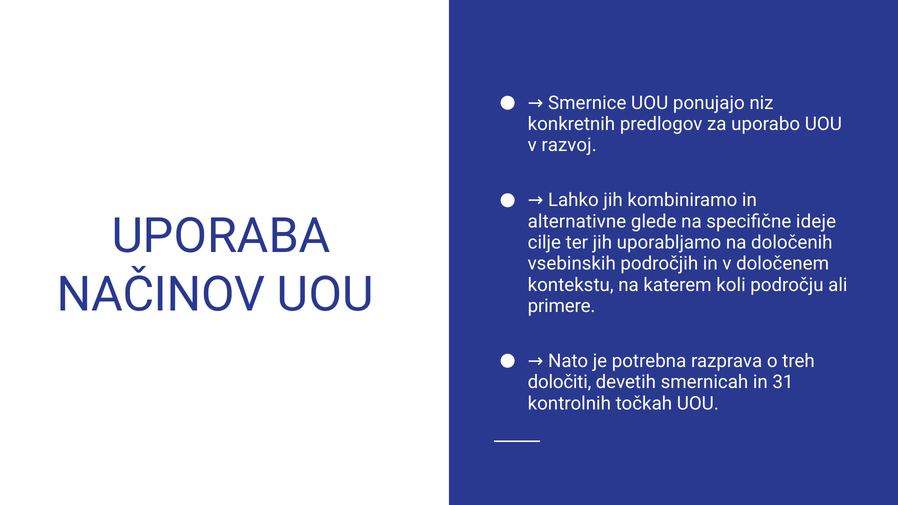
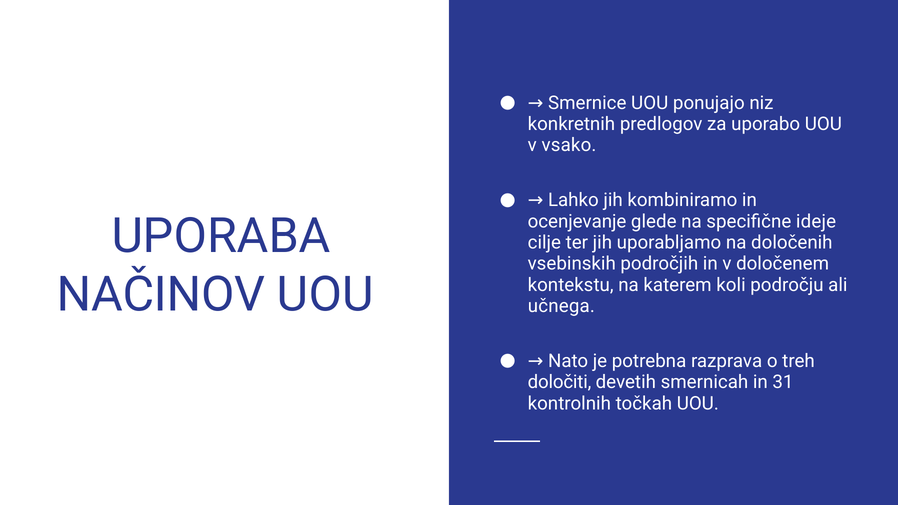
razvoj: razvoj -> vsako
alternativne: alternativne -> ocenjevanje
primere: primere -> učnega
